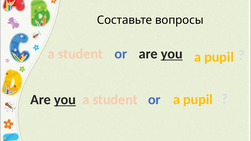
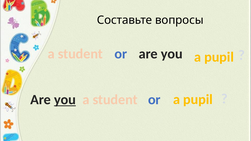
you at (172, 54) underline: present -> none
